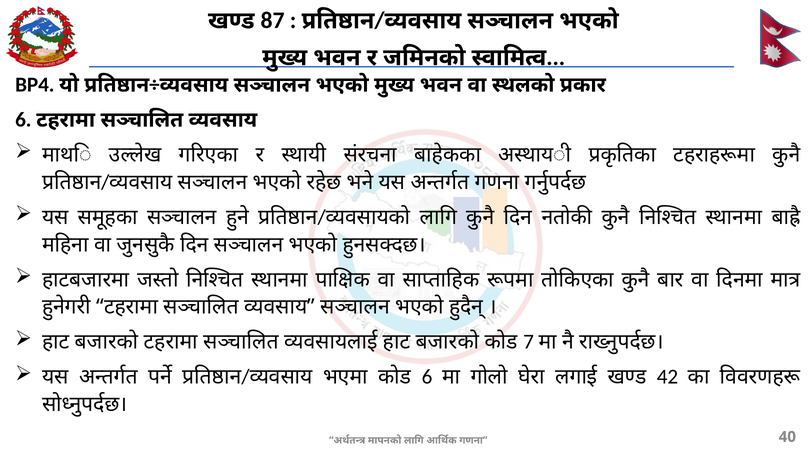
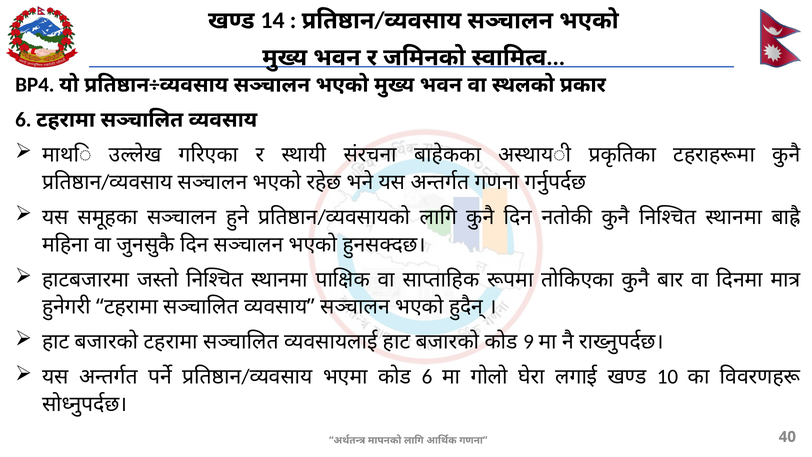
87: 87 -> 14
7: 7 -> 9
42: 42 -> 10
